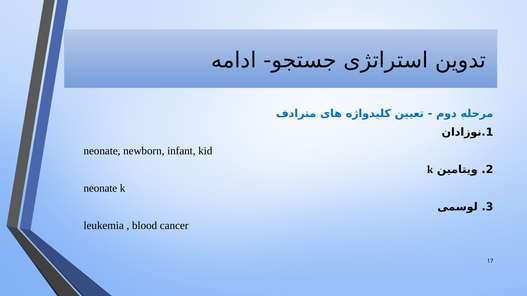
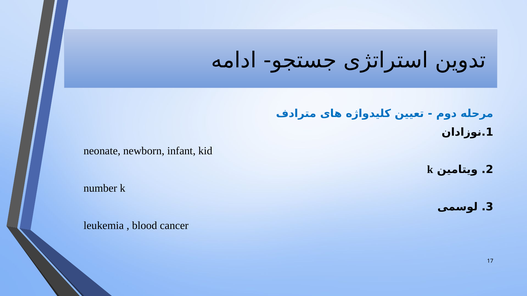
neonate at (100, 188): neonate -> number
